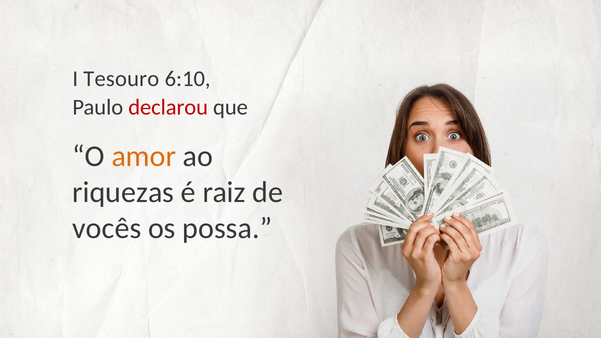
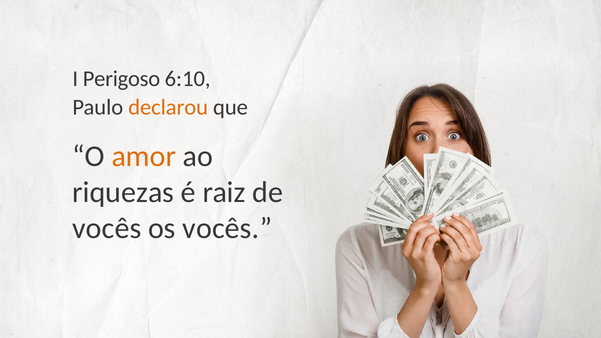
Tesouro: Tesouro -> Perigoso
declarou colour: red -> orange
os possa: possa -> vocês
